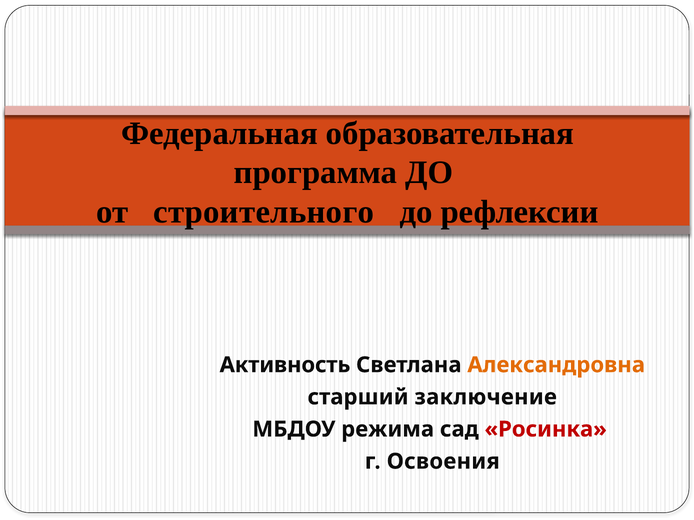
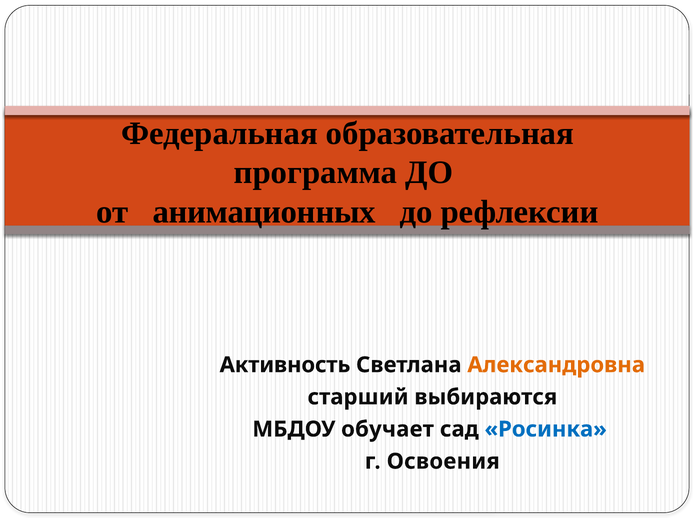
строительного: строительного -> анимационных
заключение: заключение -> выбираются
режима: режима -> обучает
Росинка colour: red -> blue
